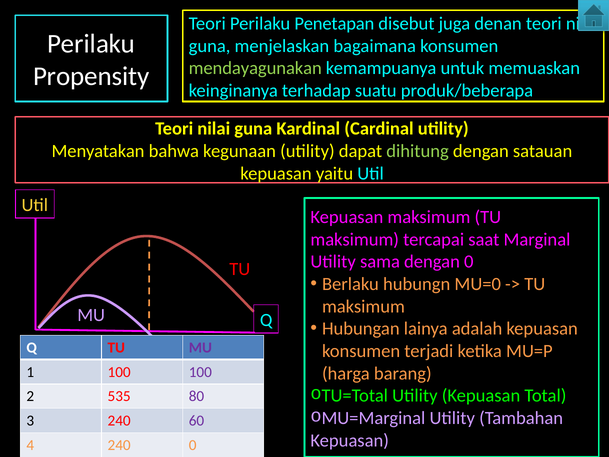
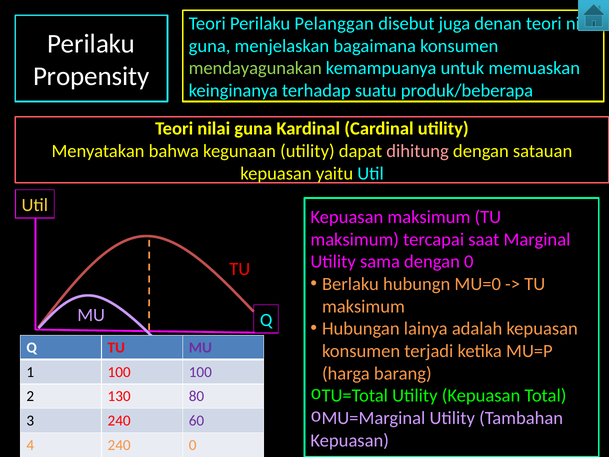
Penetapan: Penetapan -> Pelanggan
dihitung colour: light green -> pink
535: 535 -> 130
